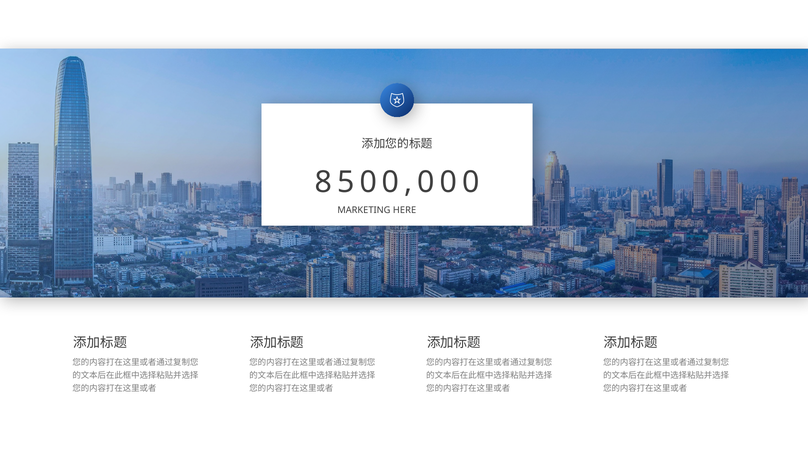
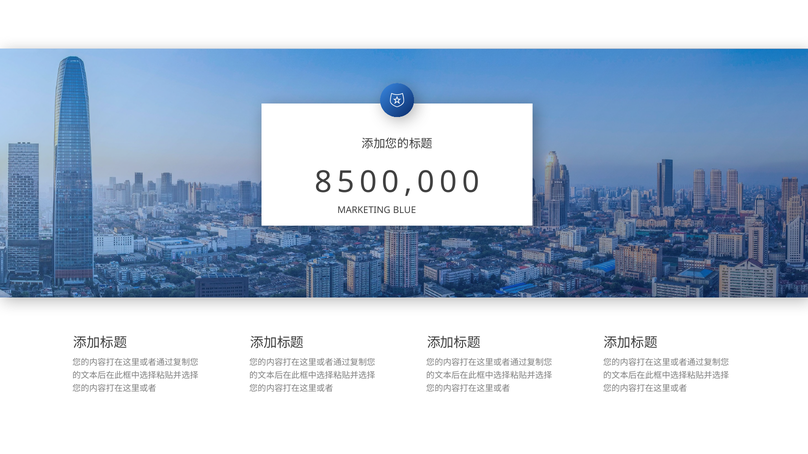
HERE: HERE -> BLUE
